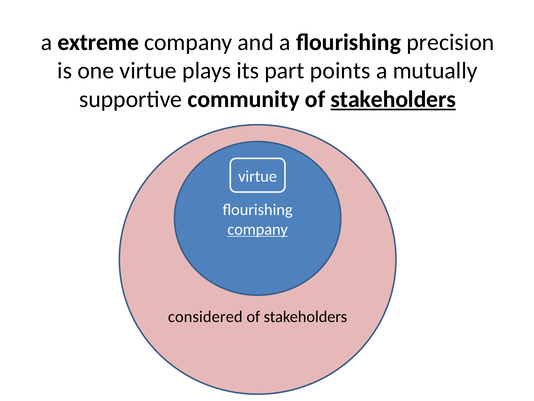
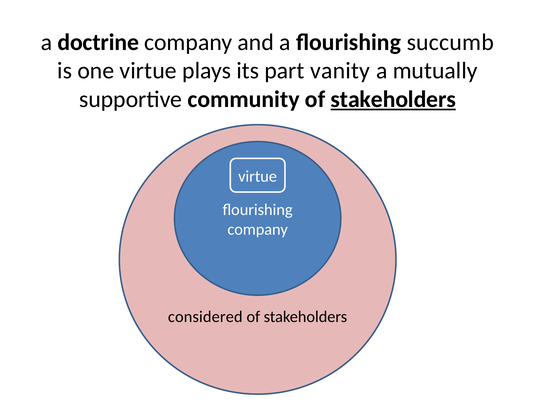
extreme: extreme -> doctrine
precision: precision -> succumb
points: points -> vanity
company at (258, 229) underline: present -> none
